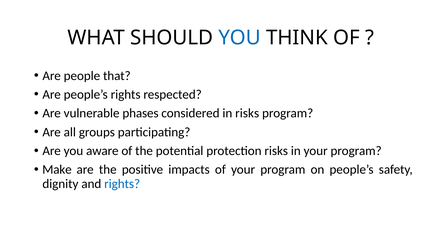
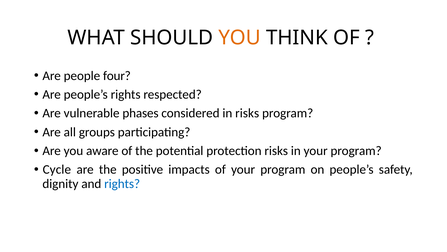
YOU at (240, 38) colour: blue -> orange
that: that -> four
Make: Make -> Cycle
